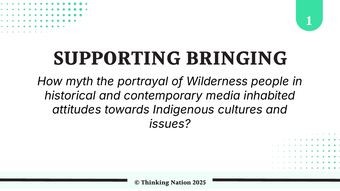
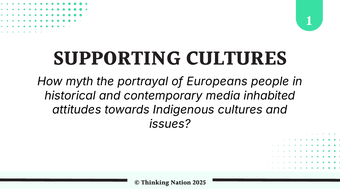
SUPPORTING BRINGING: BRINGING -> CULTURES
Wilderness: Wilderness -> Europeans
